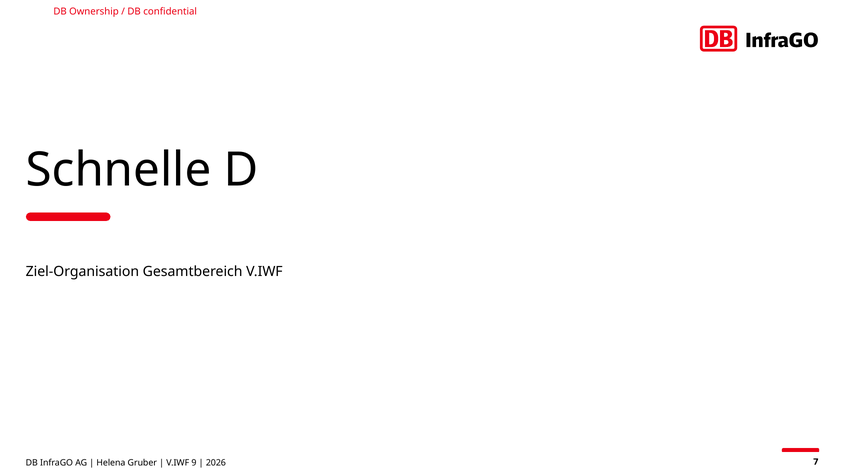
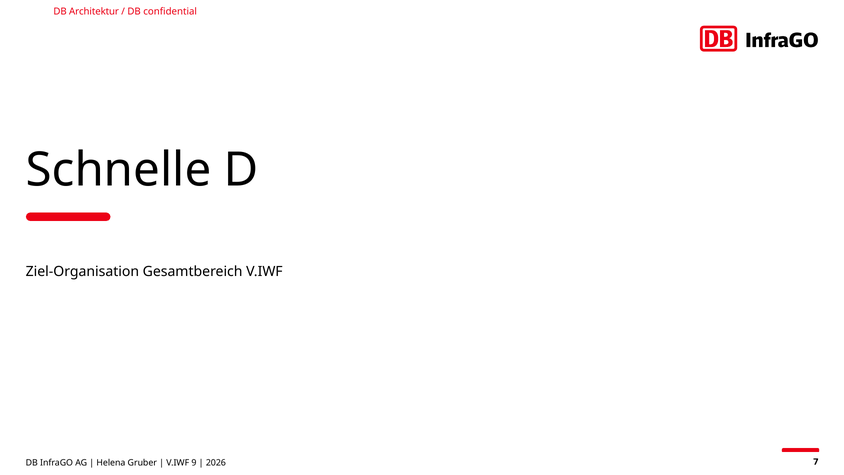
Ownership: Ownership -> Architektur
